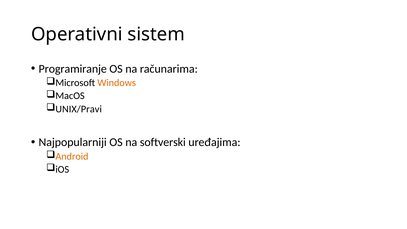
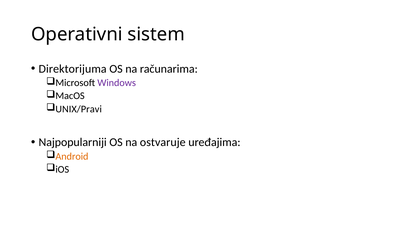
Programiranje: Programiranje -> Direktorijuma
Windows colour: orange -> purple
softverski: softverski -> ostvaruje
